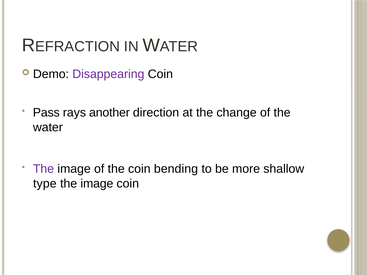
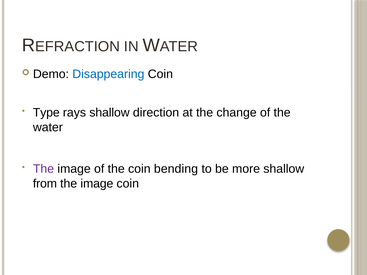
Disappearing colour: purple -> blue
Pass: Pass -> Type
rays another: another -> shallow
type: type -> from
